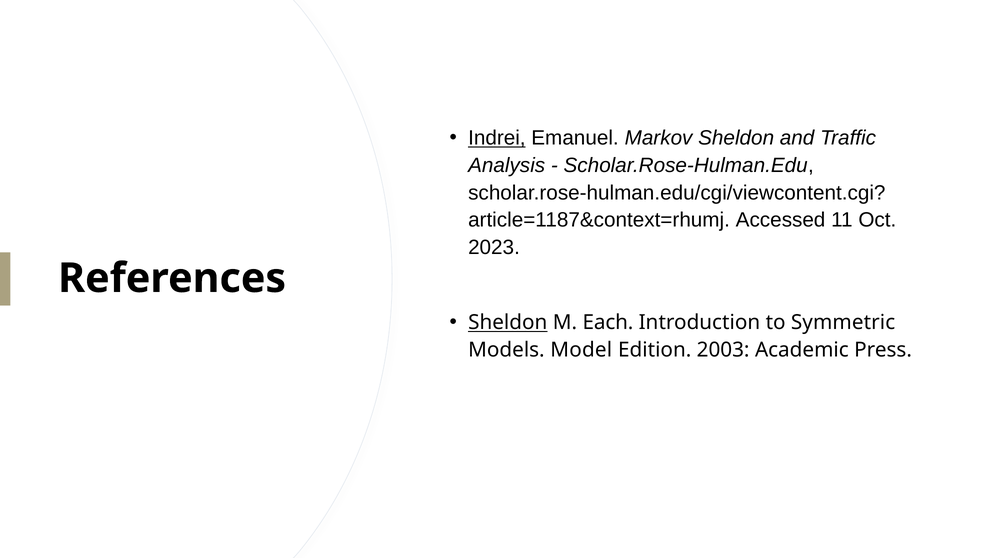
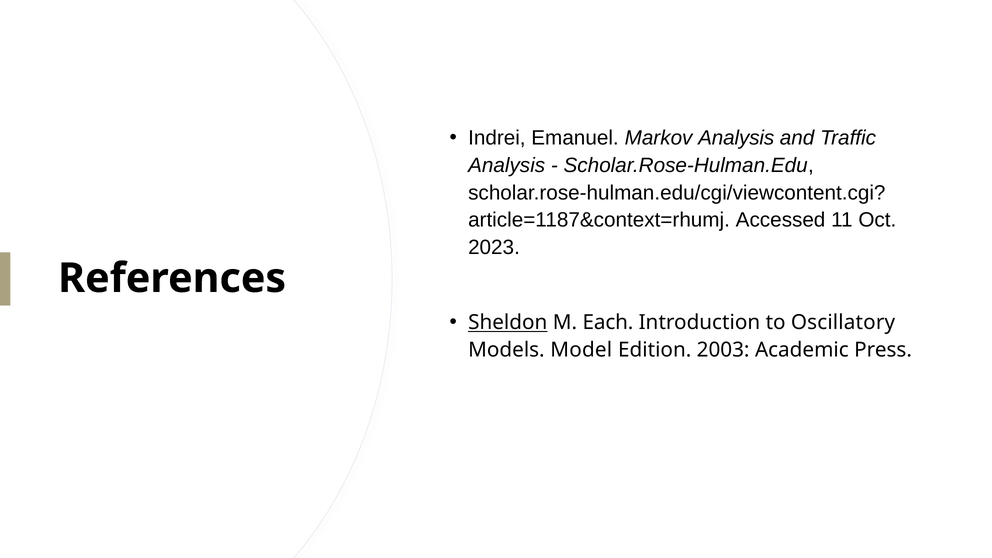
Indrei underline: present -> none
Markov Sheldon: Sheldon -> Analysis
Symmetric: Symmetric -> Oscillatory
